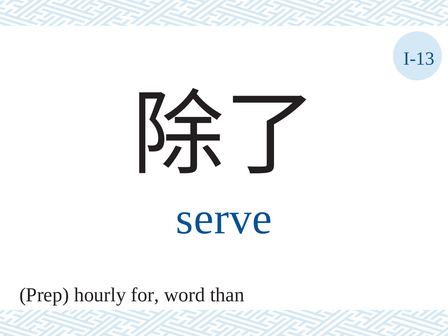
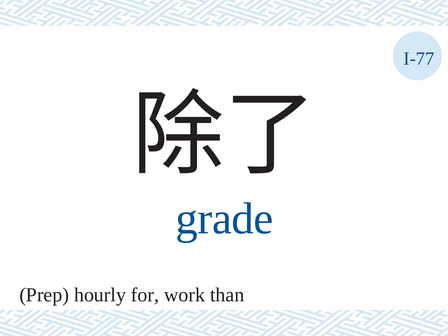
I-13: I-13 -> I-77
serve: serve -> grade
word: word -> work
